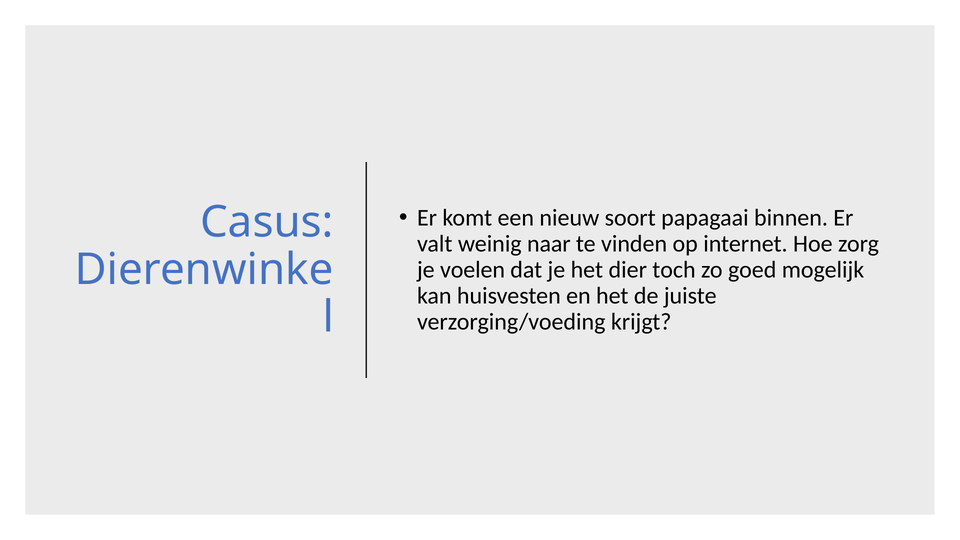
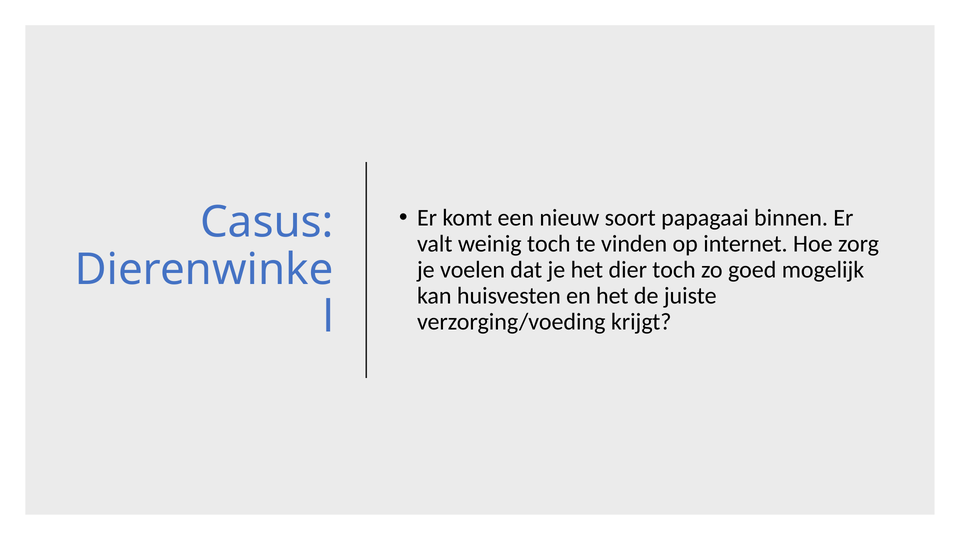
weinig naar: naar -> toch
